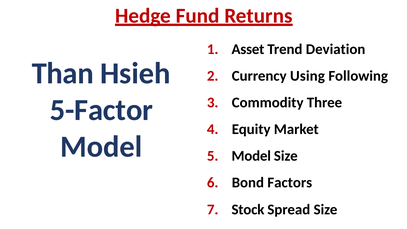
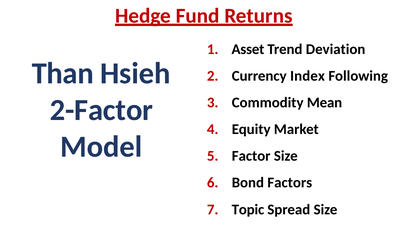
Using: Using -> Index
Three: Three -> Mean
5-Factor: 5-Factor -> 2-Factor
Model at (251, 156): Model -> Factor
Stock: Stock -> Topic
